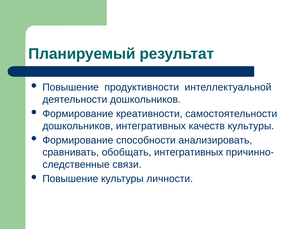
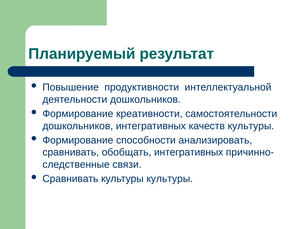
Повышение at (70, 179): Повышение -> Сравнивать
культуры личности: личности -> культуры
